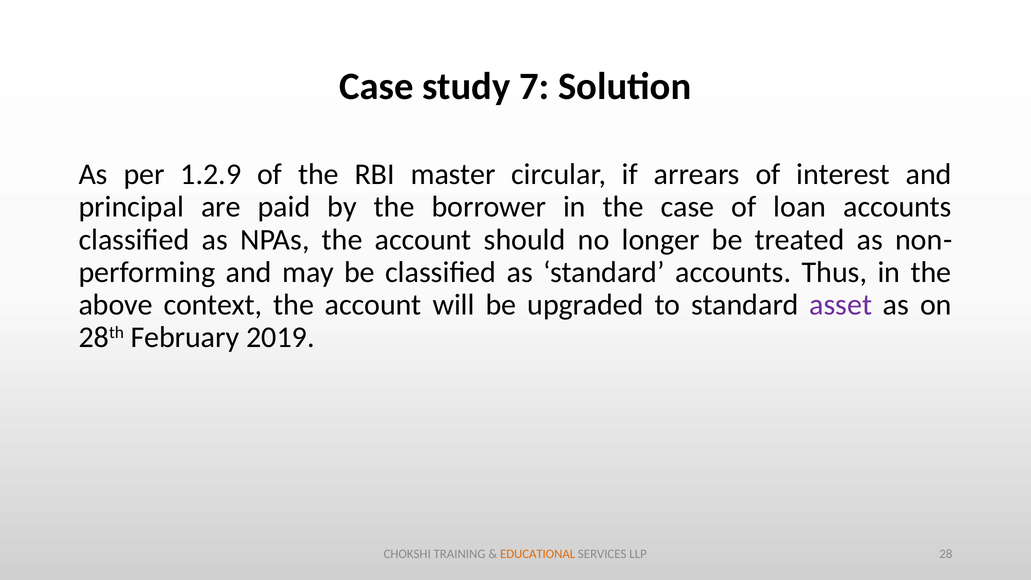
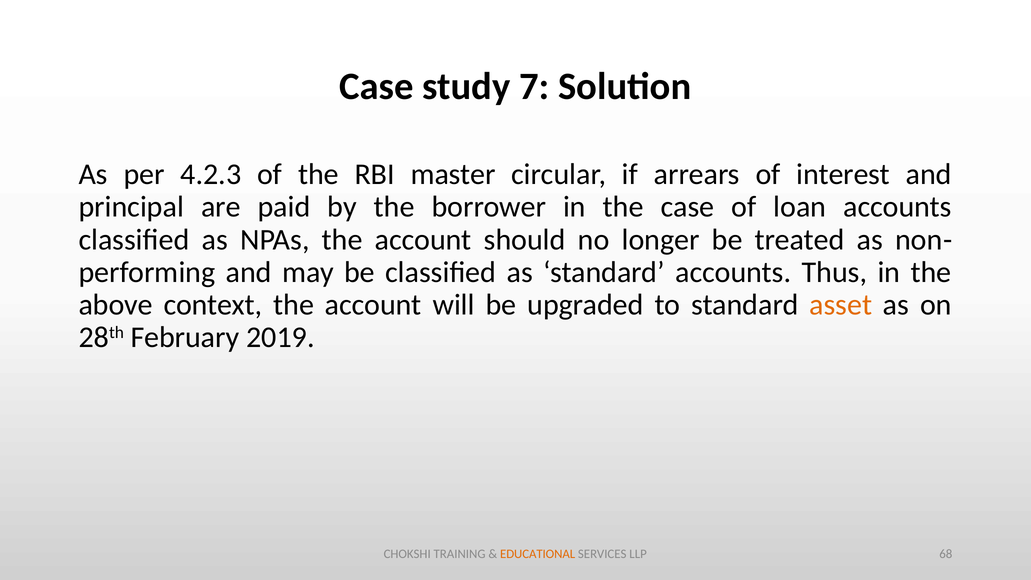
1.2.9: 1.2.9 -> 4.2.3
asset colour: purple -> orange
28: 28 -> 68
